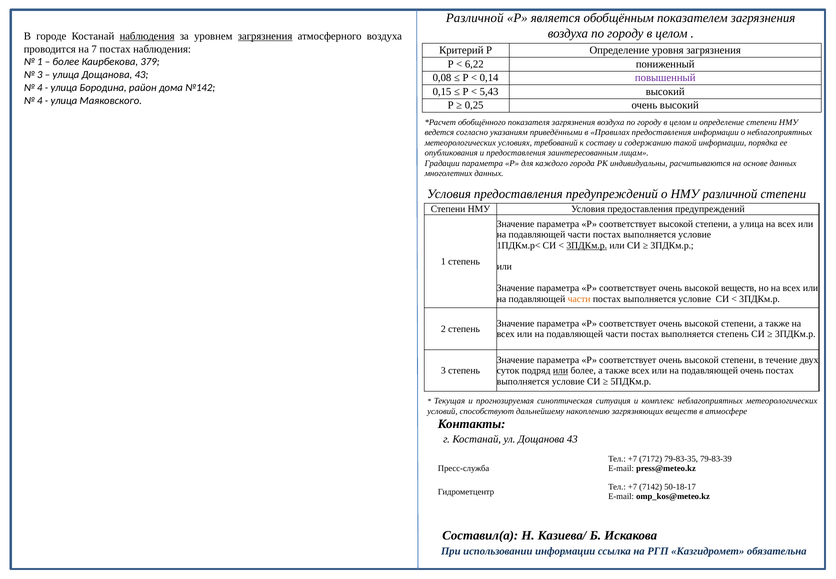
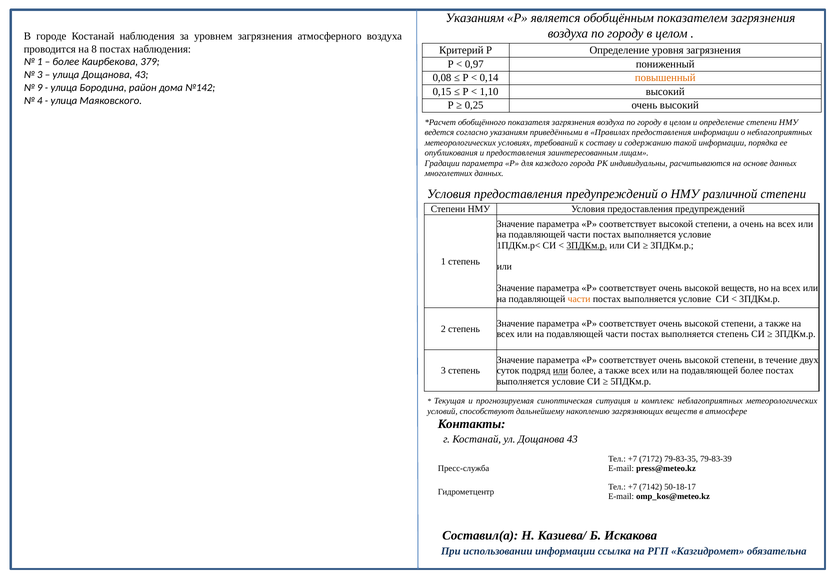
Различной at (475, 18): Различной -> Указаниям
наблюдения at (147, 36) underline: present -> none
загрязнения at (265, 36) underline: present -> none
7: 7 -> 8
6,22: 6,22 -> 0,97
повышенный colour: purple -> orange
4 at (40, 88): 4 -> 9
5,43: 5,43 -> 1,10
а улица: улица -> очень
подавляющей очень: очень -> более
